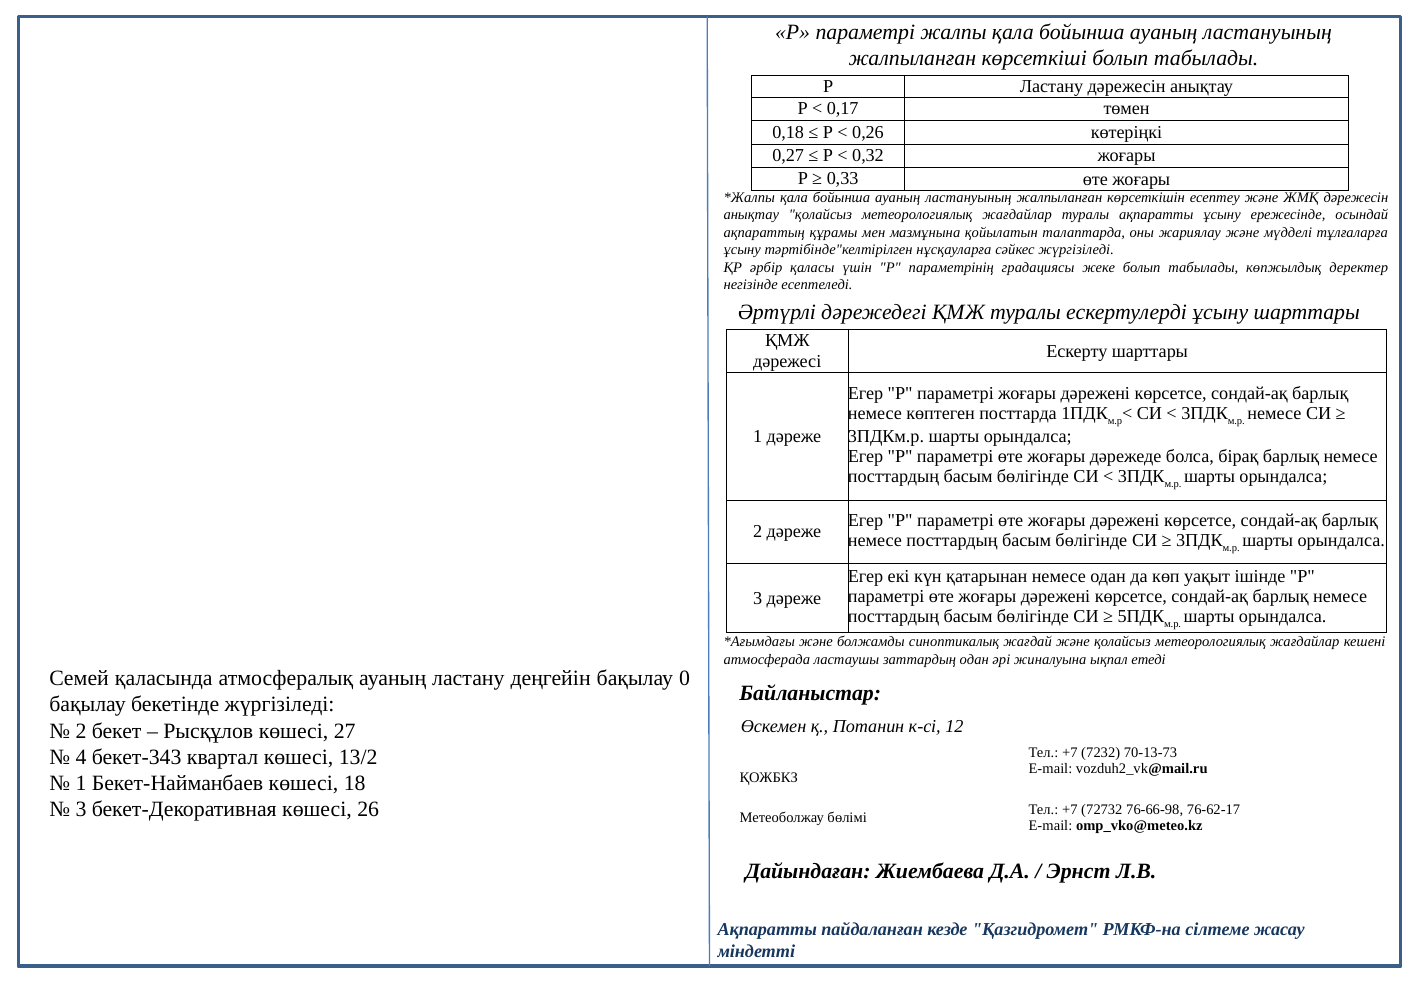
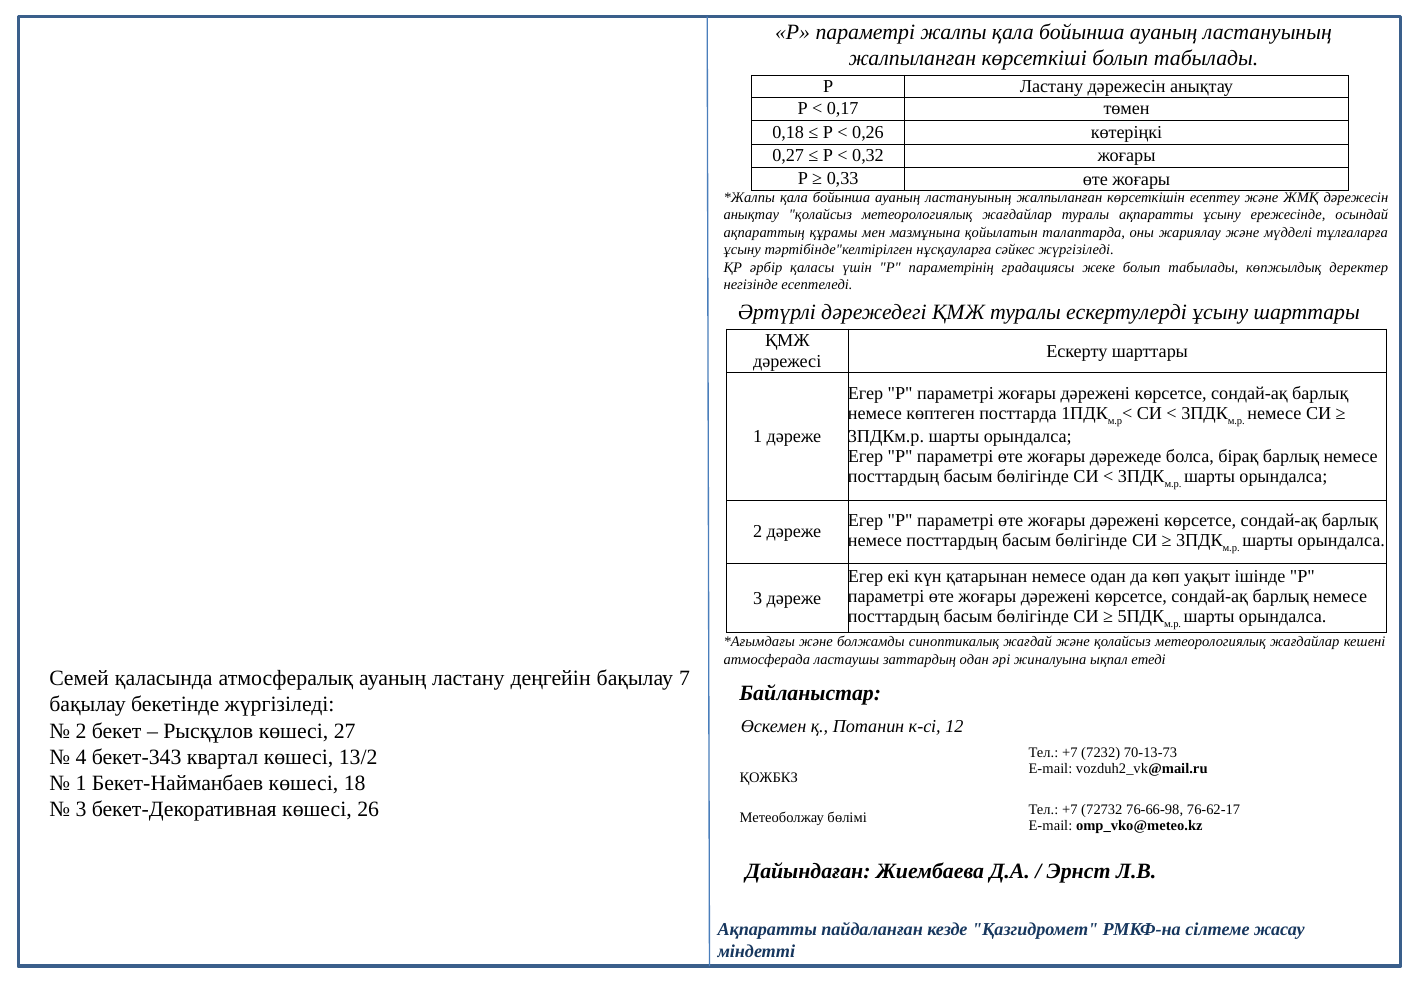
0: 0 -> 7
